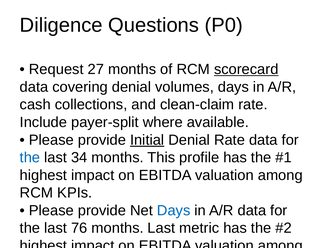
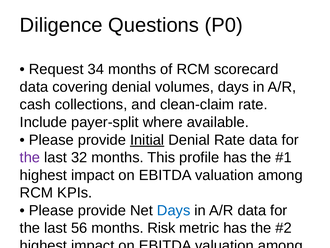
27: 27 -> 34
scorecard underline: present -> none
the at (30, 157) colour: blue -> purple
34: 34 -> 32
76: 76 -> 56
months Last: Last -> Risk
